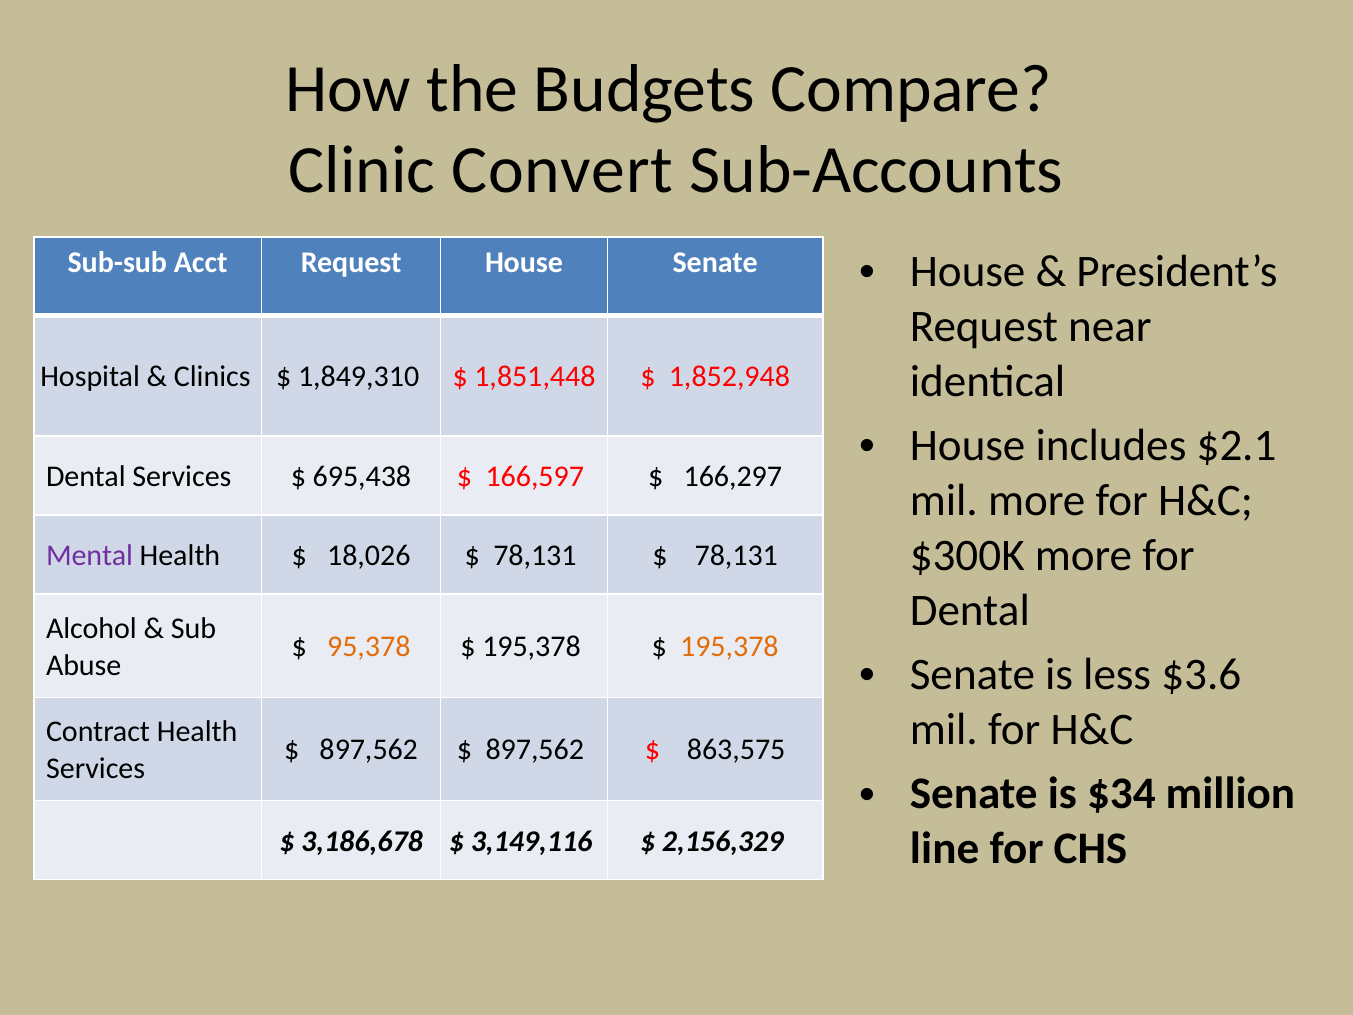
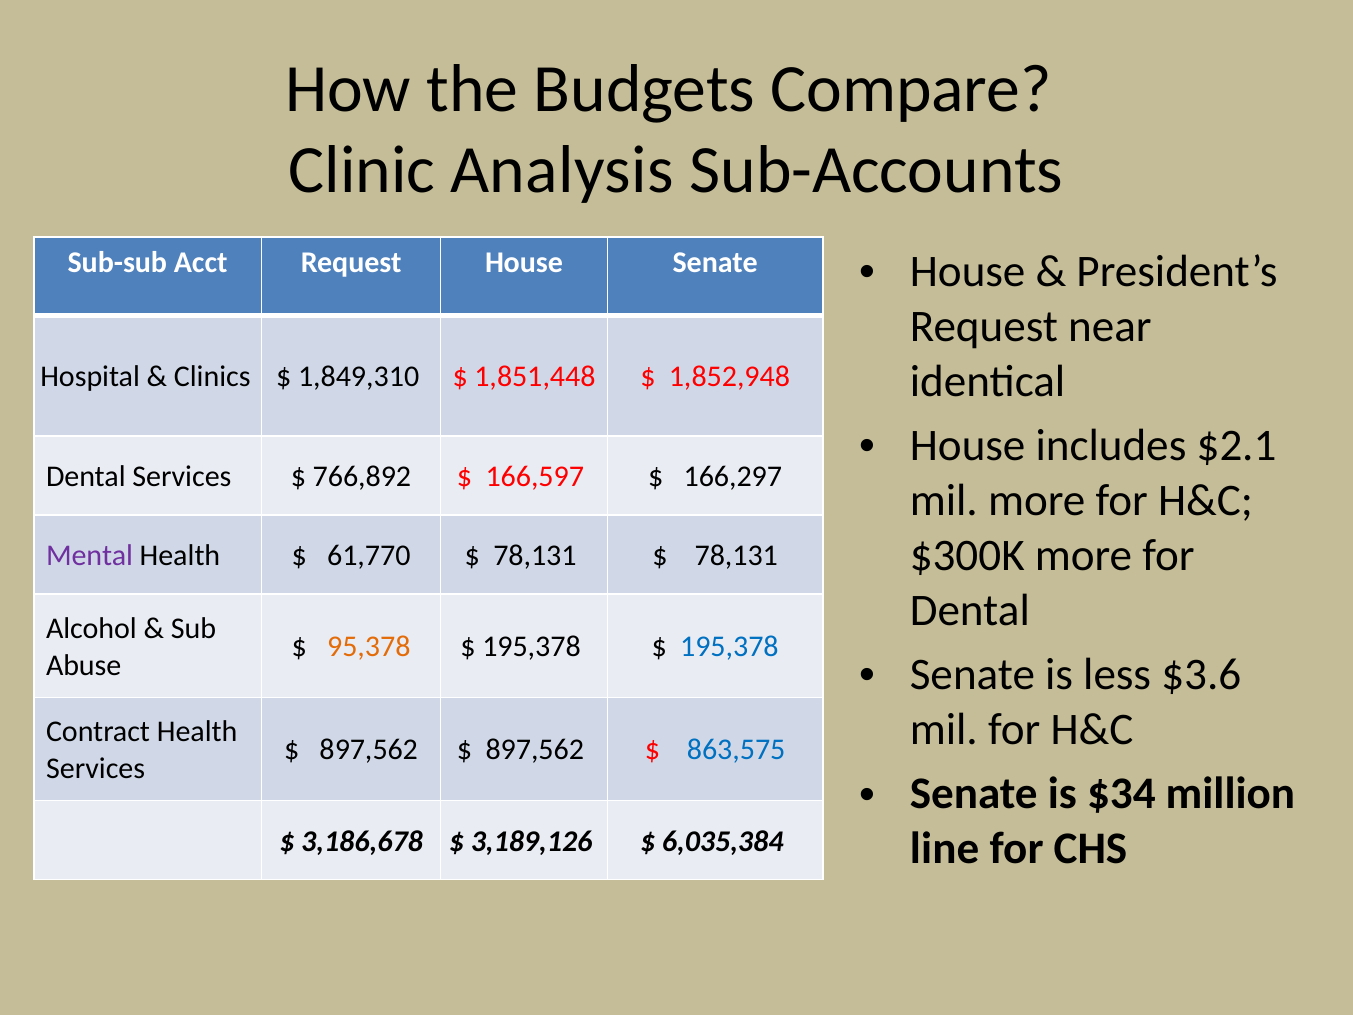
Convert: Convert -> Analysis
695,438: 695,438 -> 766,892
18,026: 18,026 -> 61,770
195,378 at (729, 647) colour: orange -> blue
863,575 colour: black -> blue
3,149,116: 3,149,116 -> 3,189,126
2,156,329: 2,156,329 -> 6,035,384
